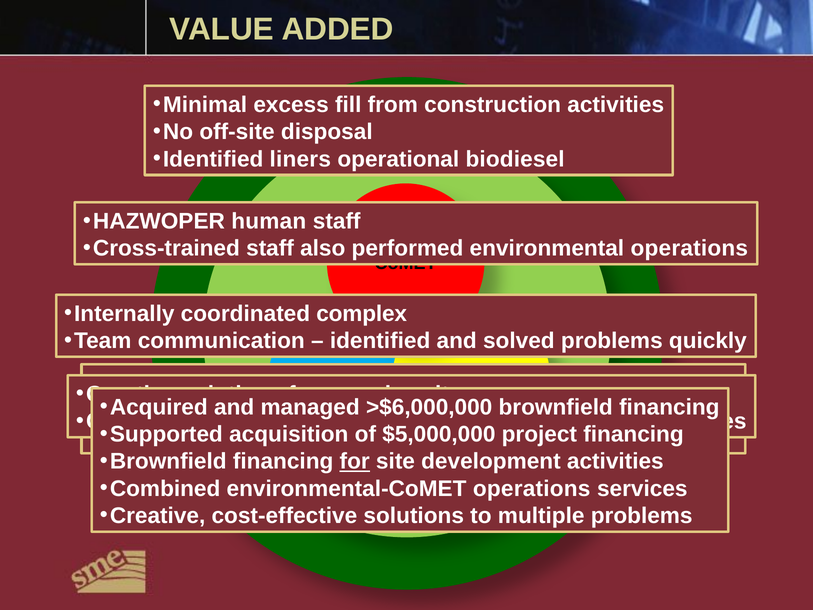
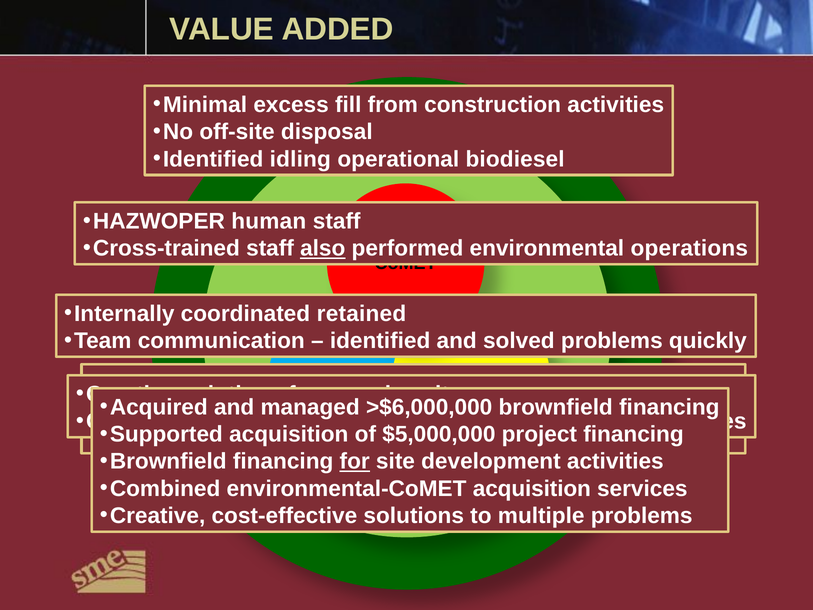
liners: liners -> idling
also underline: none -> present
coordinated complex: complex -> retained
environmental-CoMET operations: operations -> acquisition
